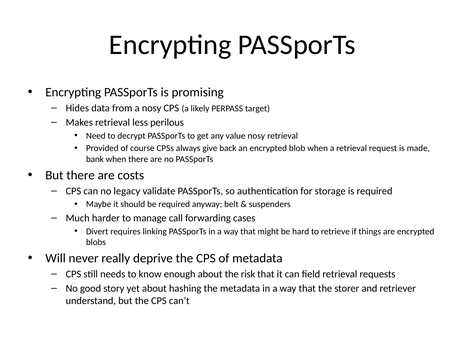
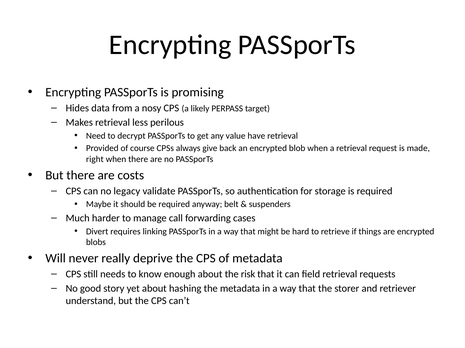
value nosy: nosy -> have
bank: bank -> right
